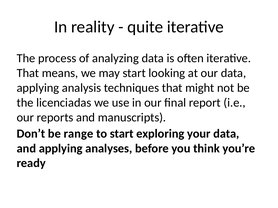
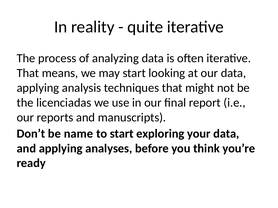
range: range -> name
